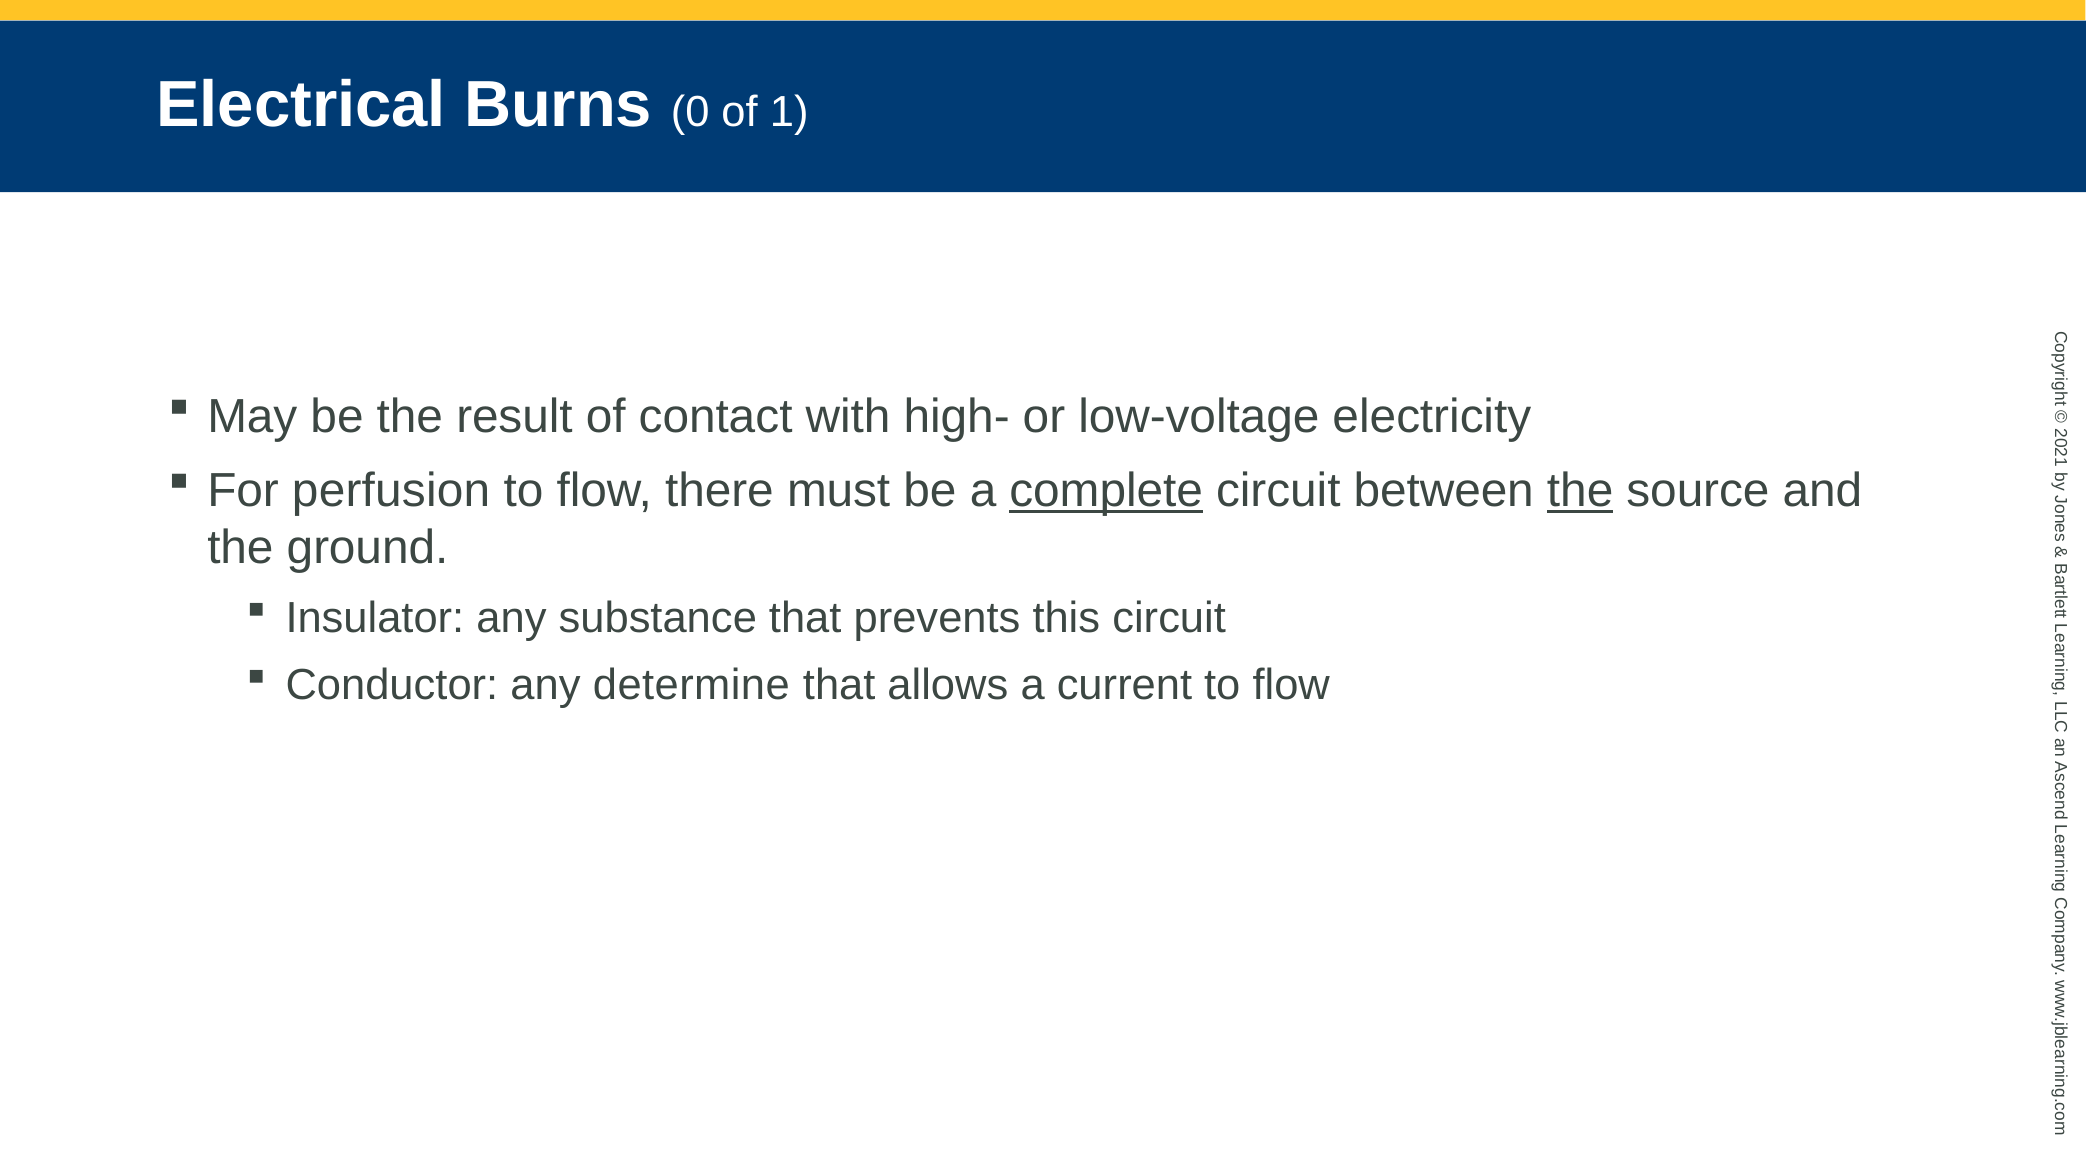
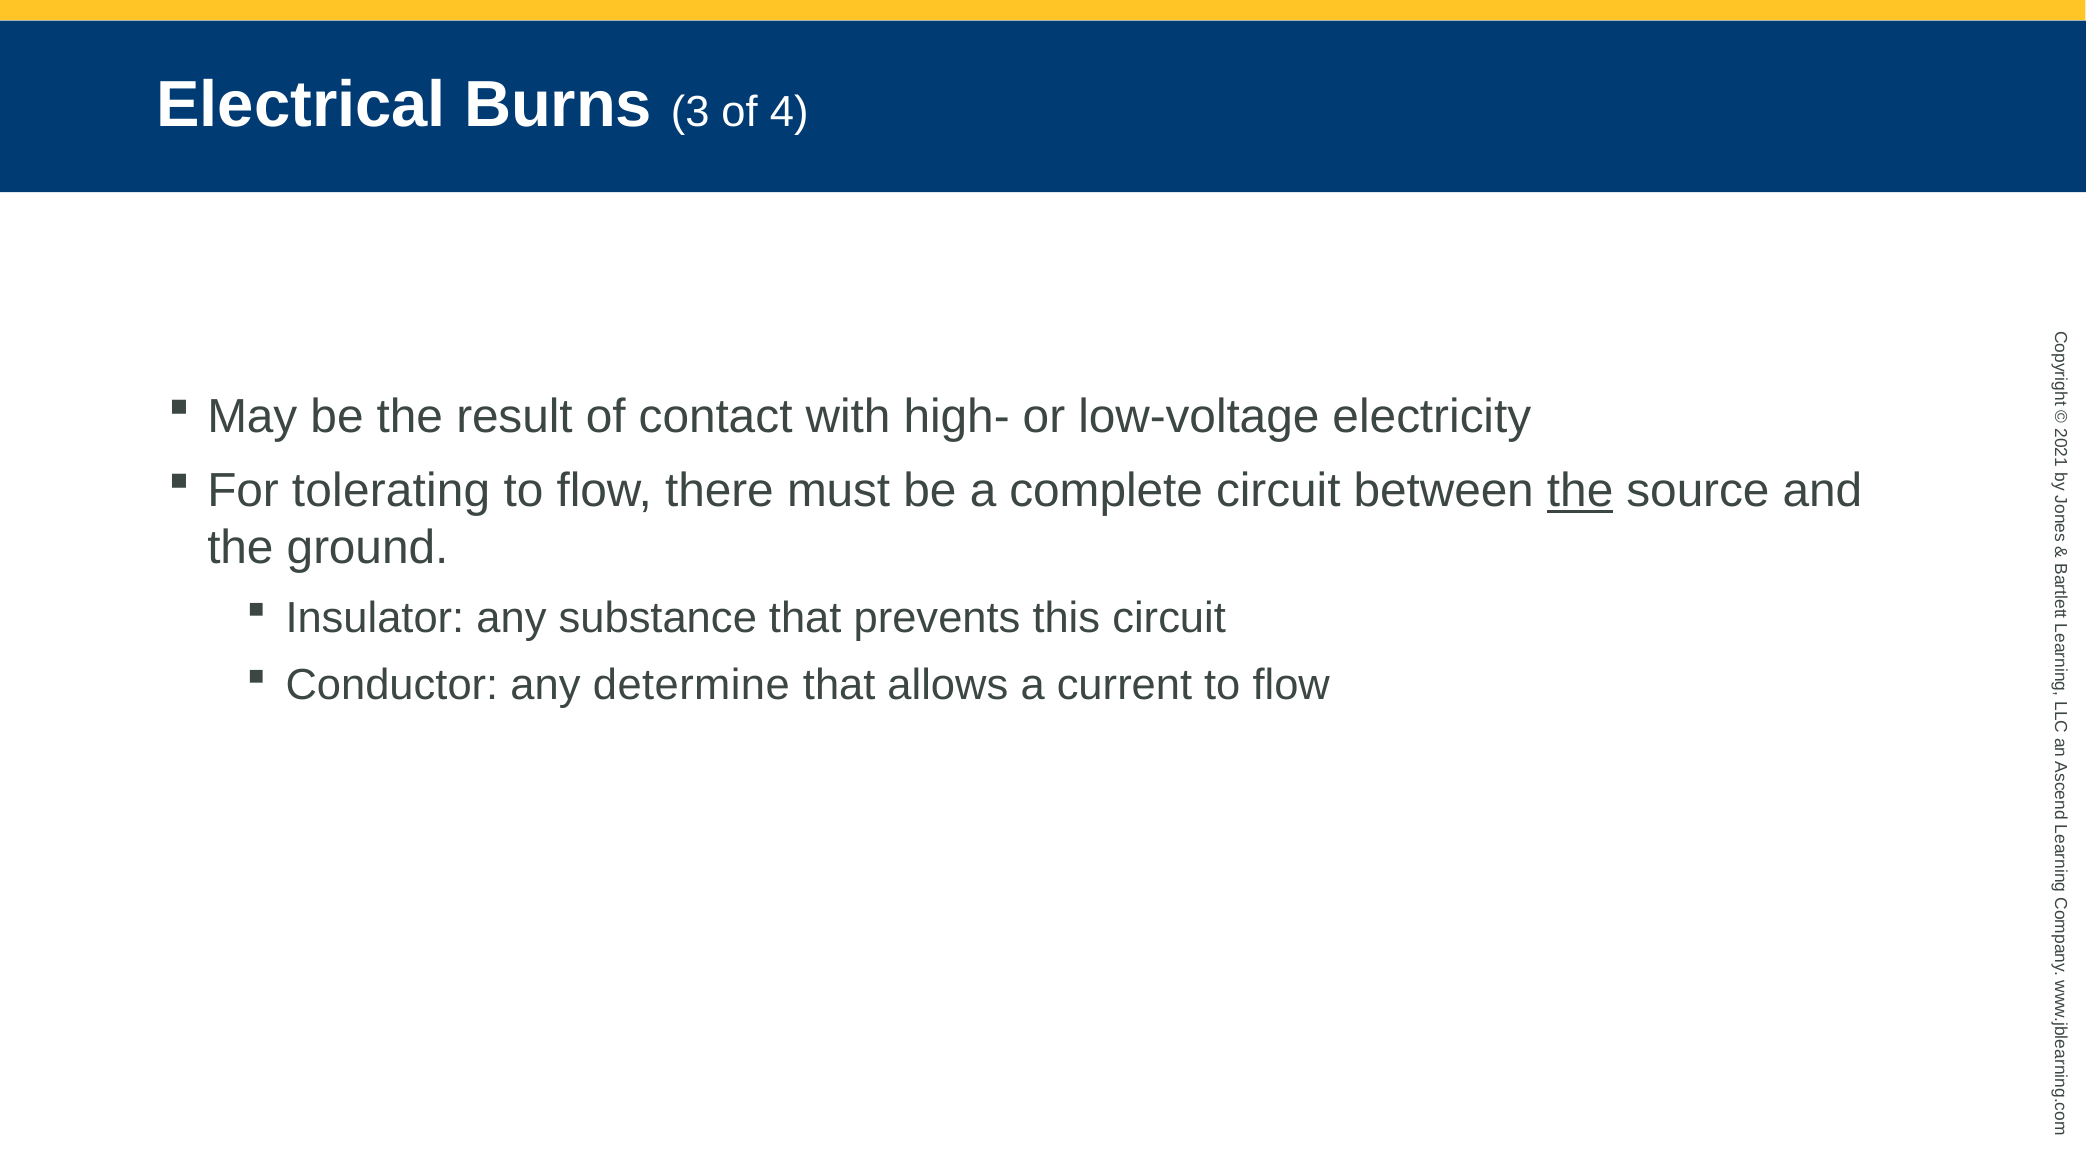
Burns 0: 0 -> 3
of 1: 1 -> 4
perfusion: perfusion -> tolerating
complete underline: present -> none
